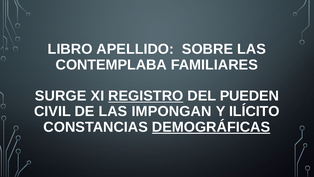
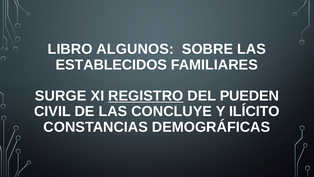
APELLIDO: APELLIDO -> ALGUNOS
CONTEMPLABA: CONTEMPLABA -> ESTABLECIDOS
IMPONGAN: IMPONGAN -> CONCLUYE
DEMOGRÁFICAS underline: present -> none
